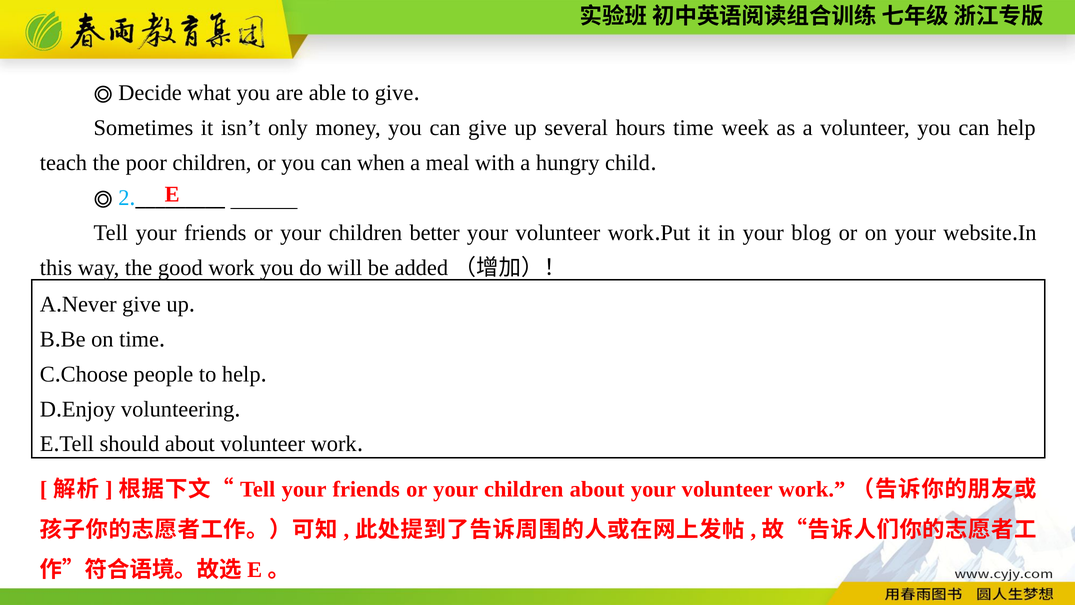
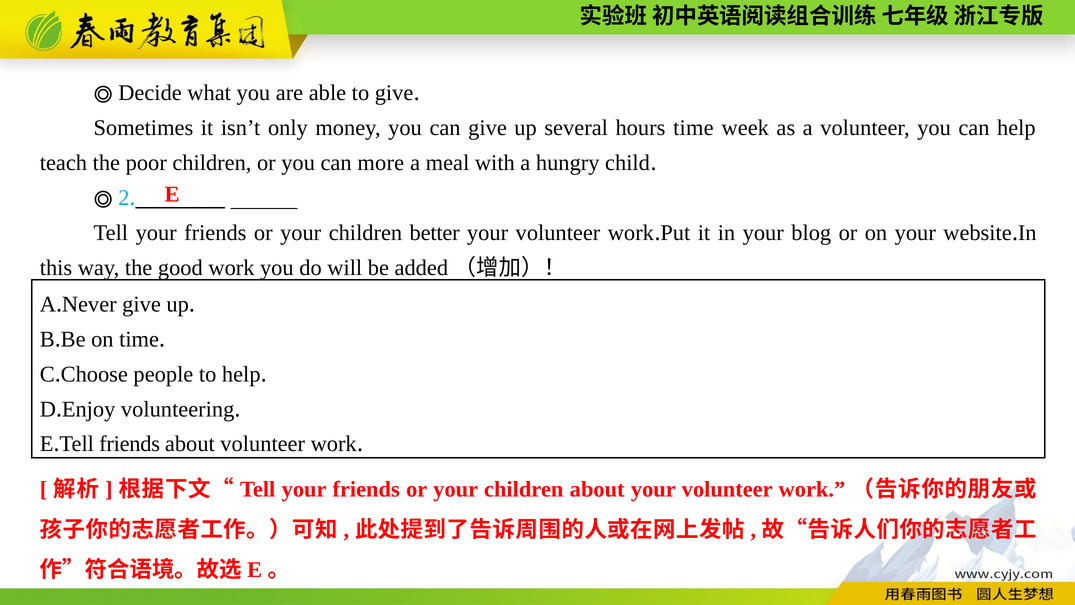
when: when -> more
Tell should: should -> friends
